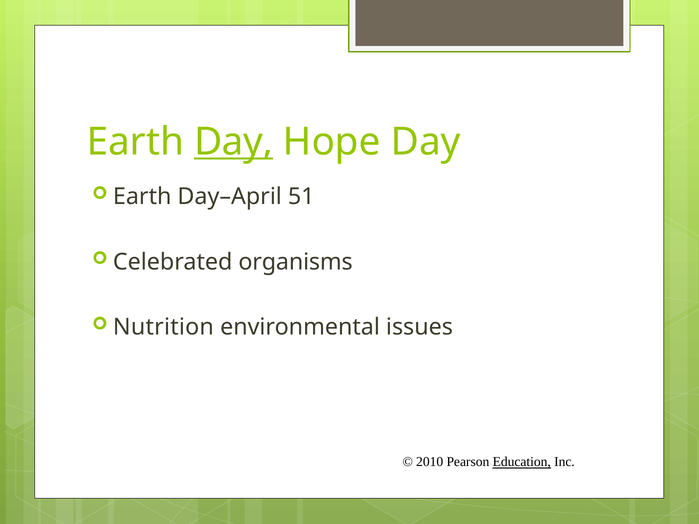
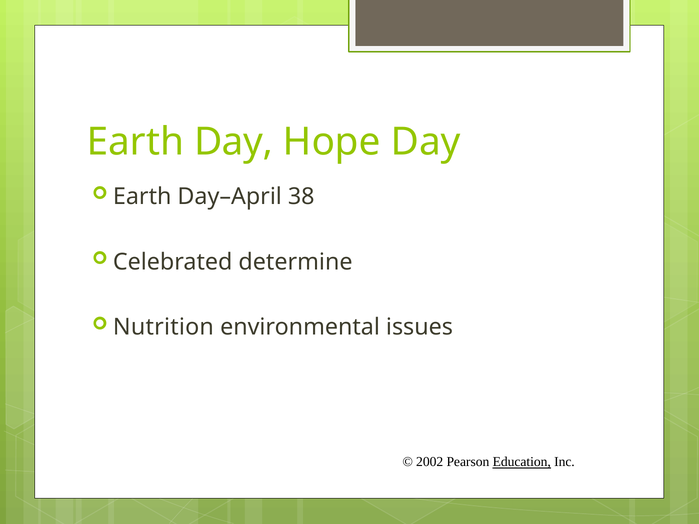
Day at (234, 142) underline: present -> none
51: 51 -> 38
organisms: organisms -> determine
2010: 2010 -> 2002
